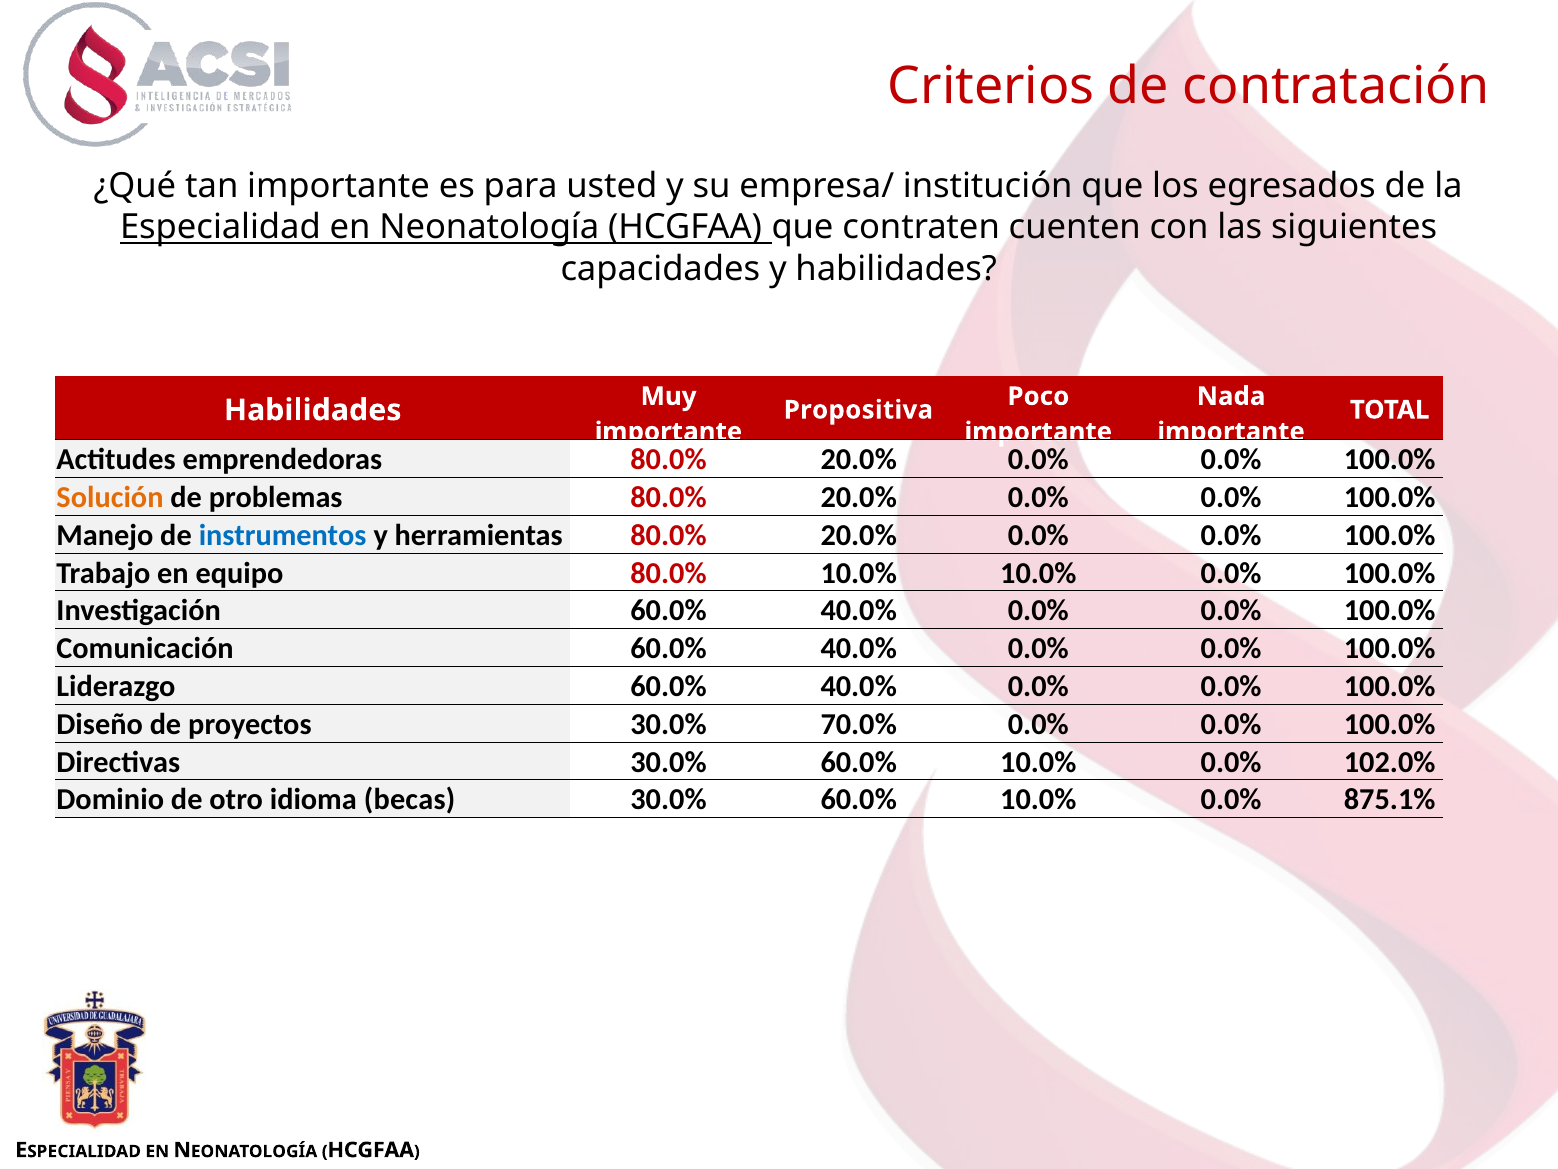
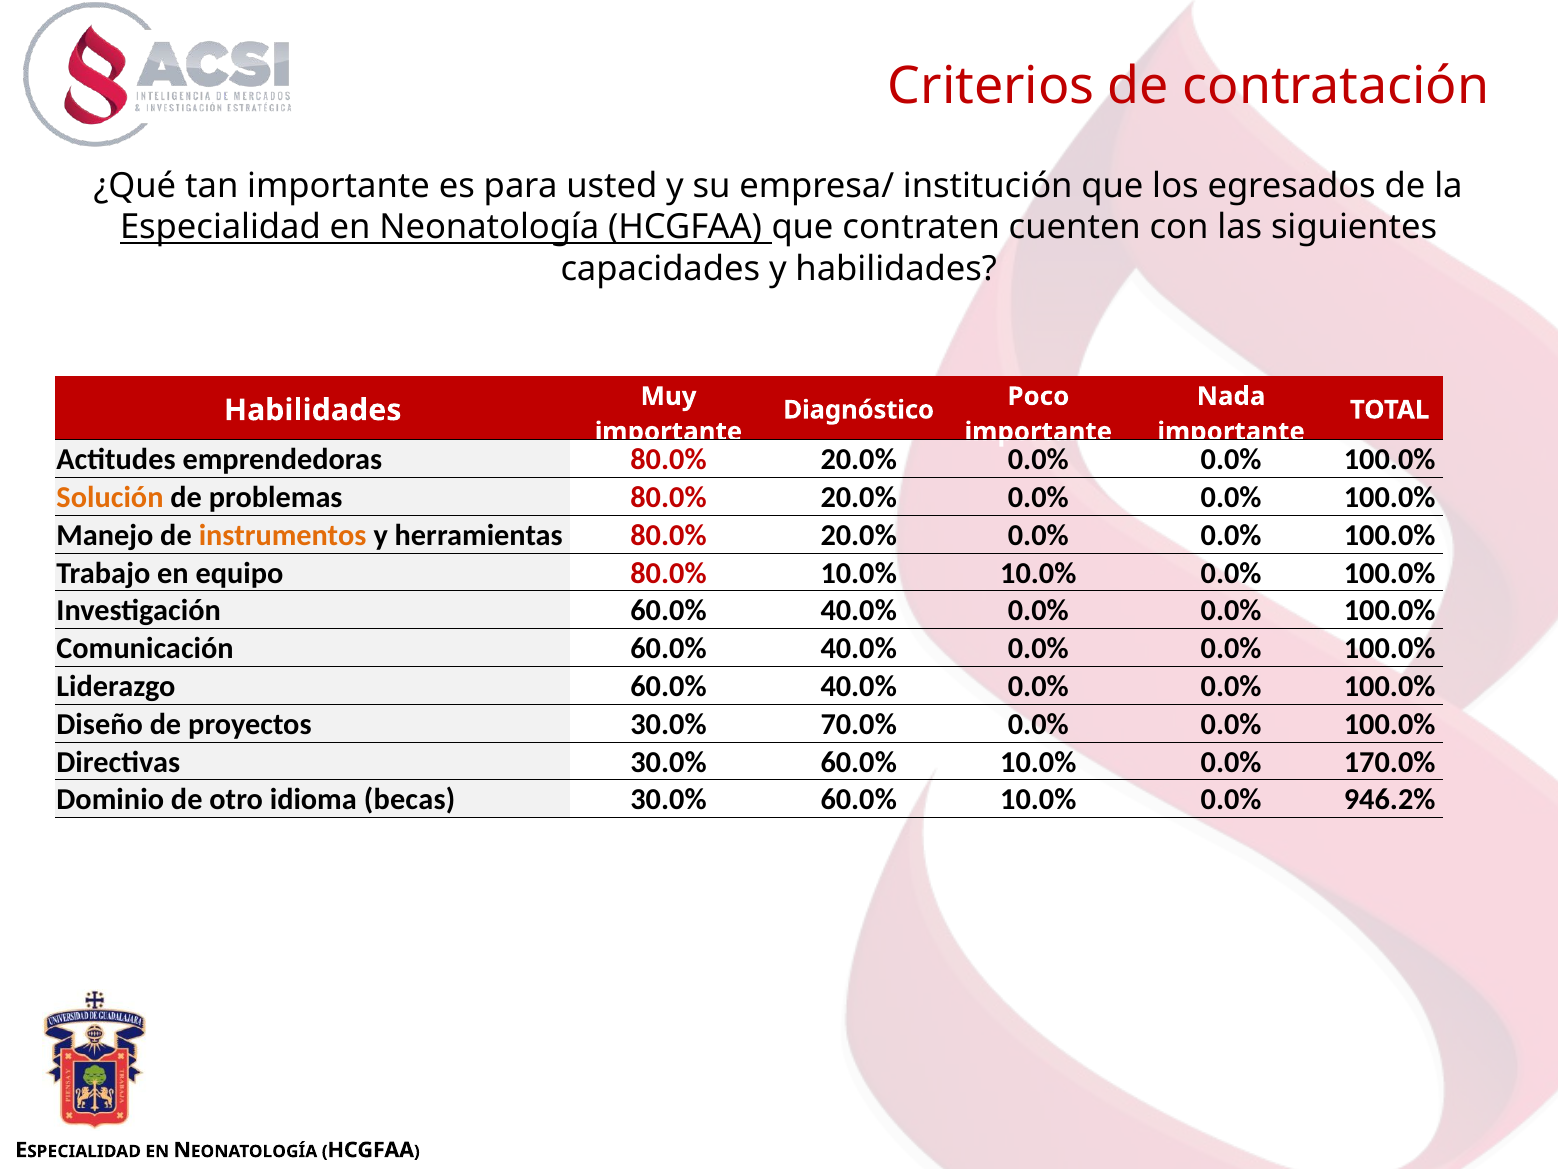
Propositiva: Propositiva -> Diagnóstico
instrumentos colour: blue -> orange
102.0%: 102.0% -> 170.0%
875.1%: 875.1% -> 946.2%
